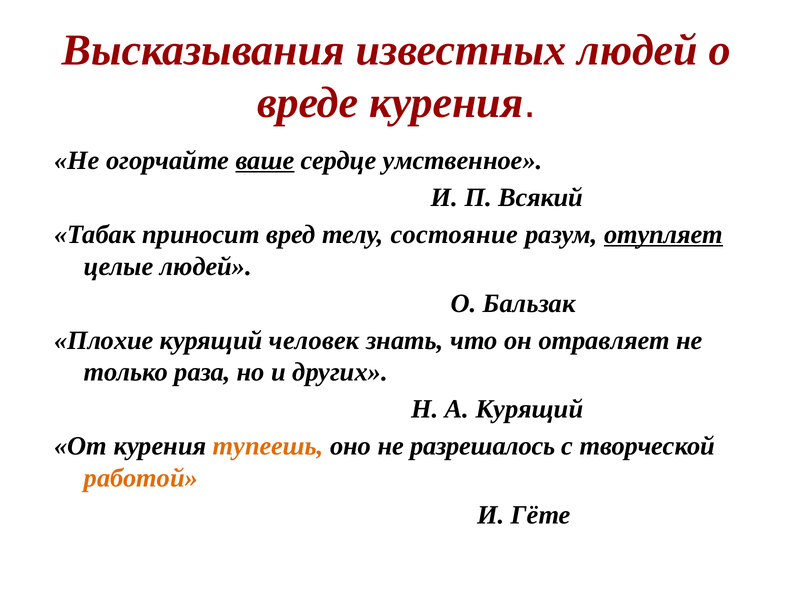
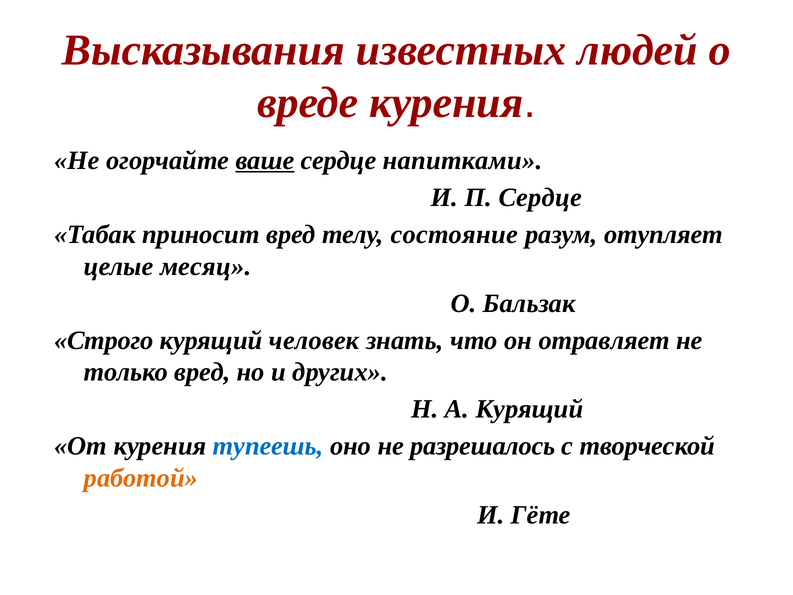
умственное: умственное -> напитками
П Всякий: Всякий -> Сердце
отупляет underline: present -> none
целые людей: людей -> месяц
Плохие: Плохие -> Строго
только раза: раза -> вред
тупеешь colour: orange -> blue
